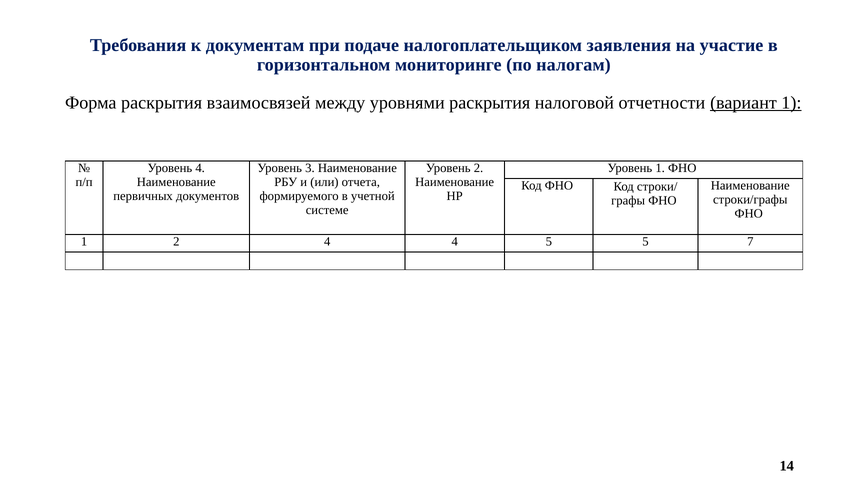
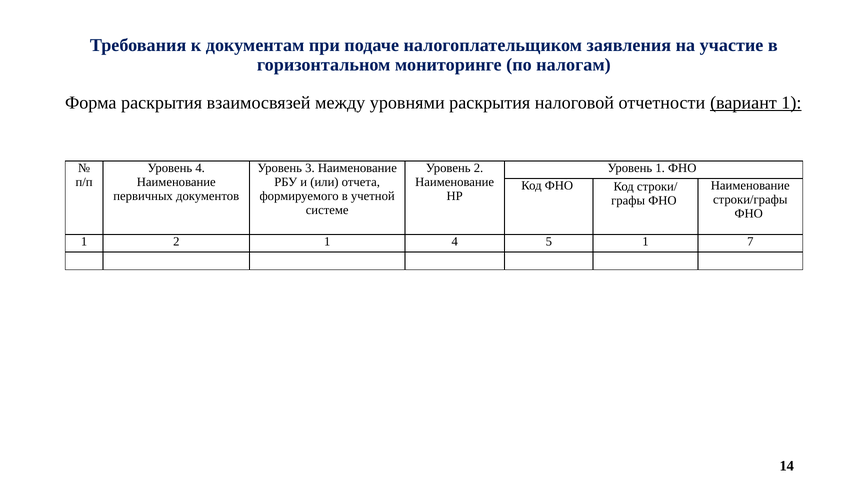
2 4: 4 -> 1
5 5: 5 -> 1
